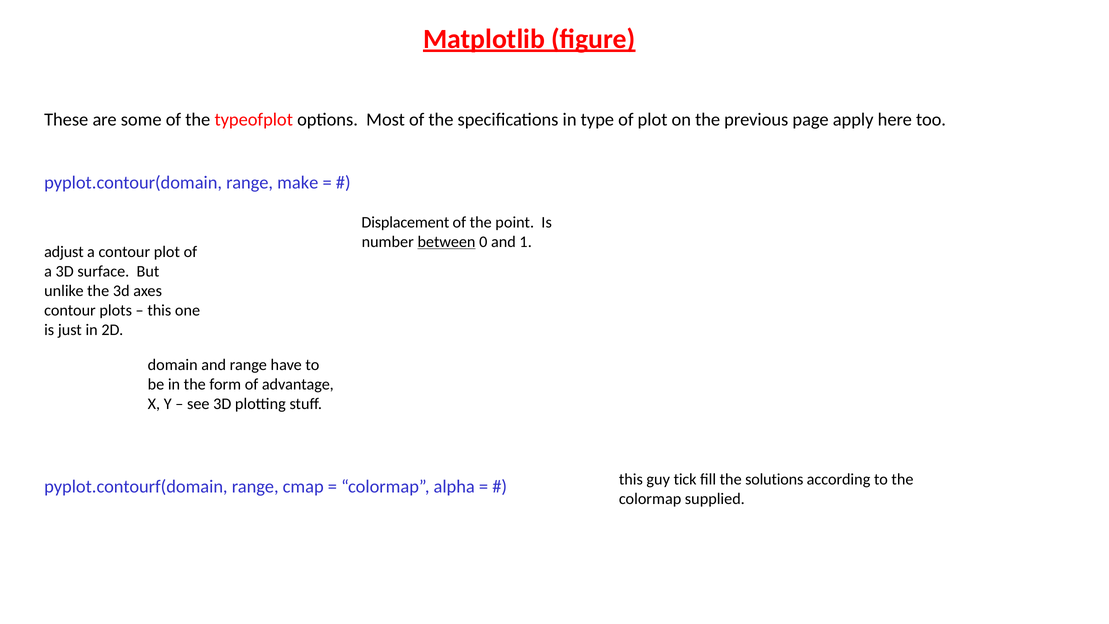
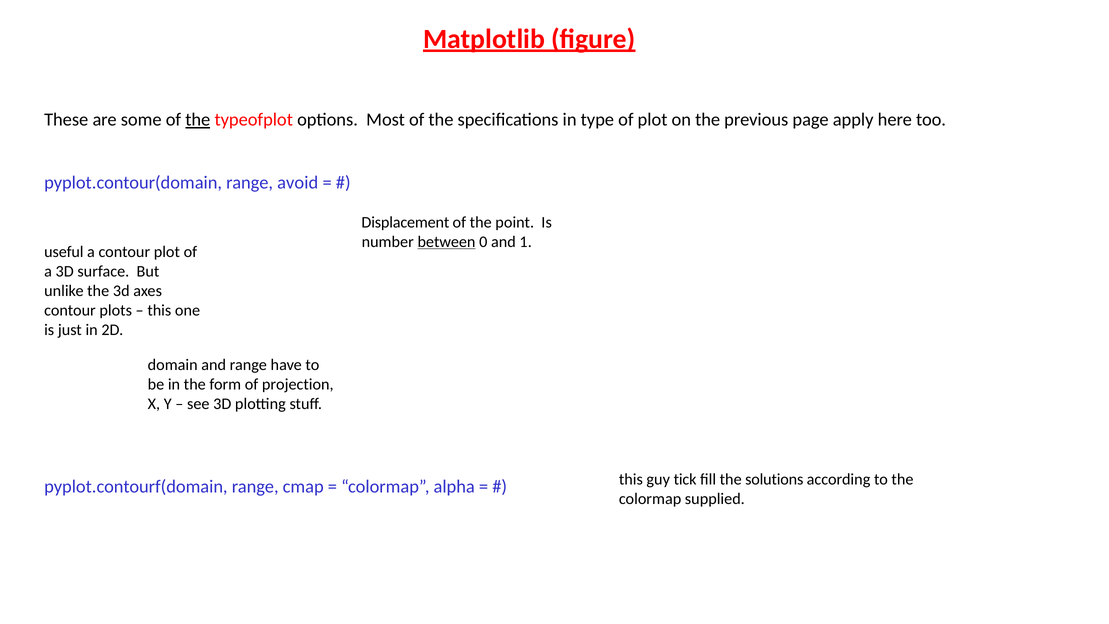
the at (198, 120) underline: none -> present
make: make -> avoid
adjust: adjust -> useful
advantage: advantage -> projection
